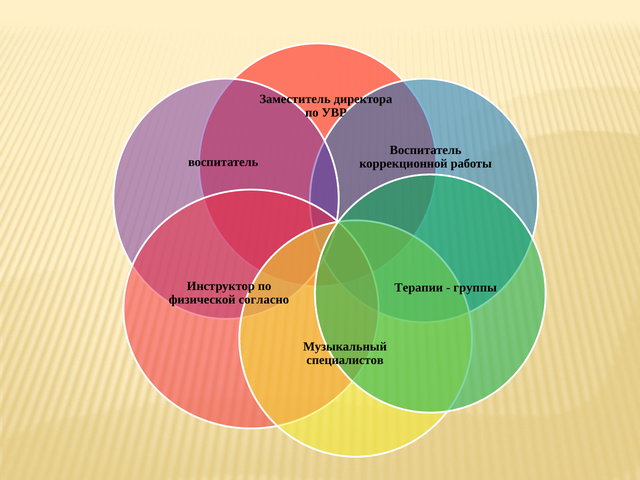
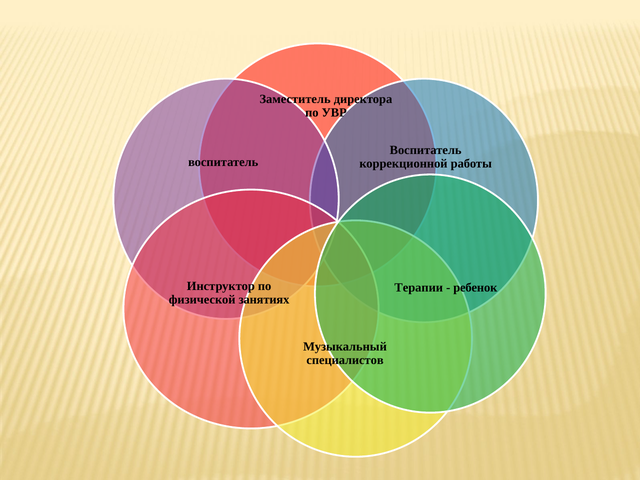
группы: группы -> ребенок
согласно: согласно -> занятиях
